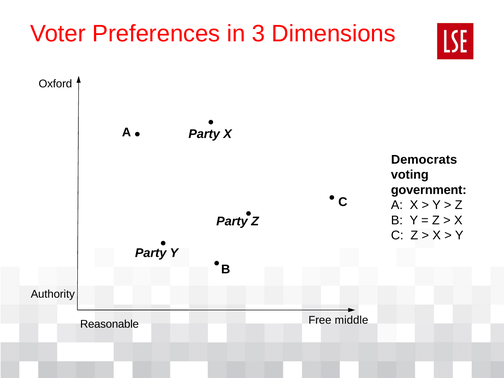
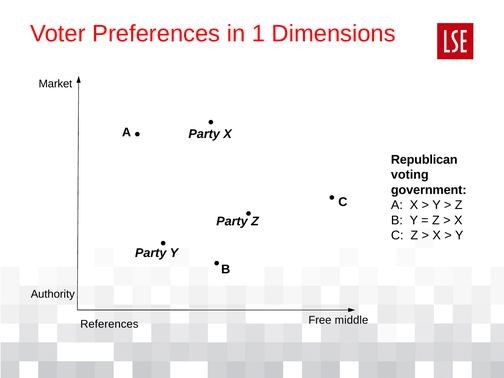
3: 3 -> 1
Oxford: Oxford -> Market
Democrats: Democrats -> Republican
Reasonable: Reasonable -> References
